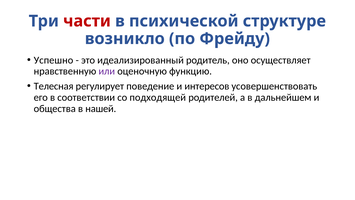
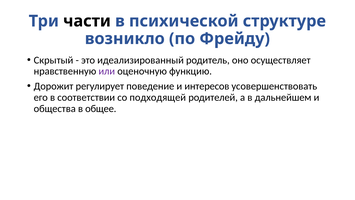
части colour: red -> black
Успешно: Успешно -> Скрытый
Телесная: Телесная -> Дорожит
нашей: нашей -> общее
